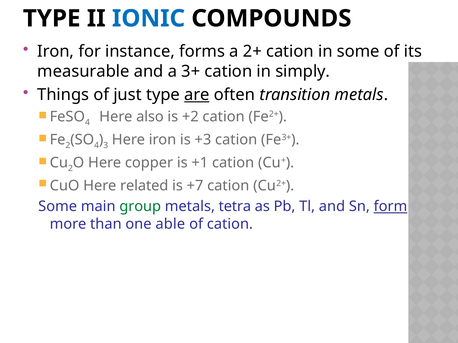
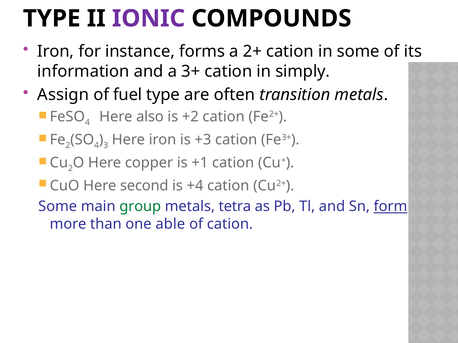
IONIC colour: blue -> purple
measurable: measurable -> information
Things: Things -> Assign
just: just -> fuel
are underline: present -> none
related: related -> second
+7: +7 -> +4
